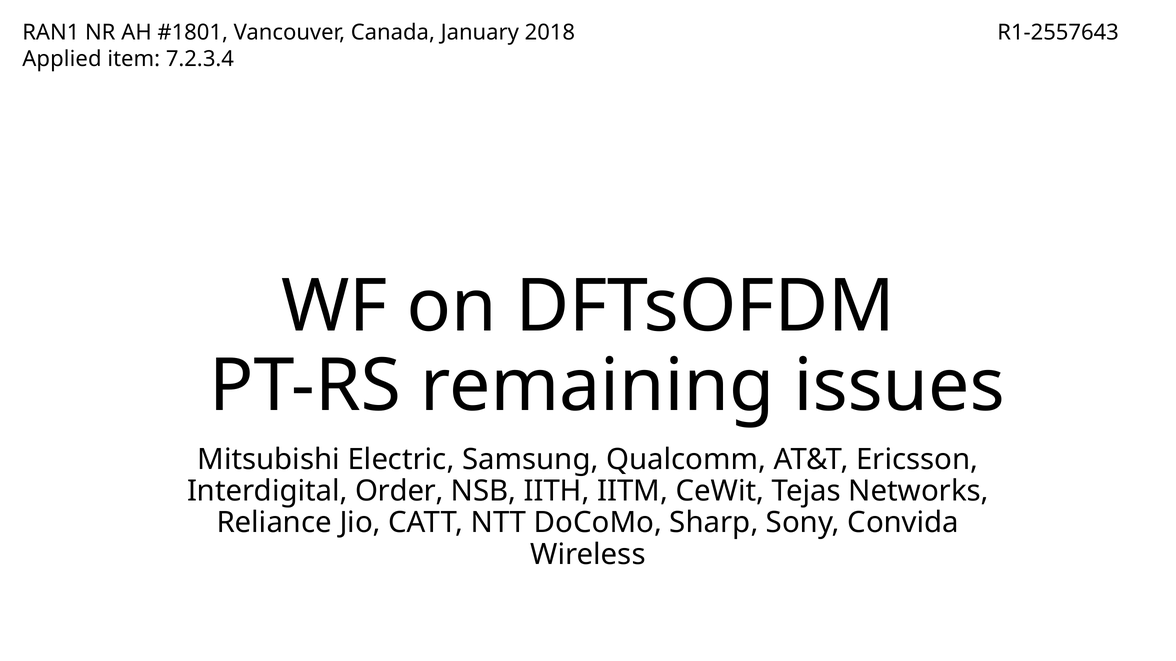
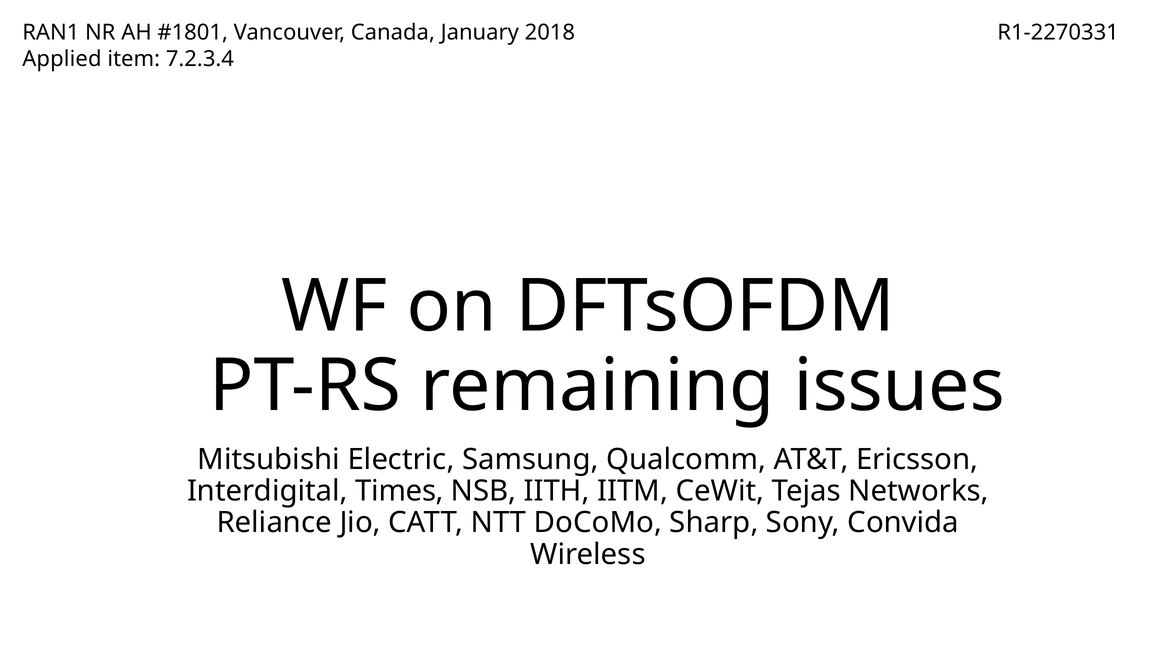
R1-2557643: R1-2557643 -> R1-2270331
Order: Order -> Times
